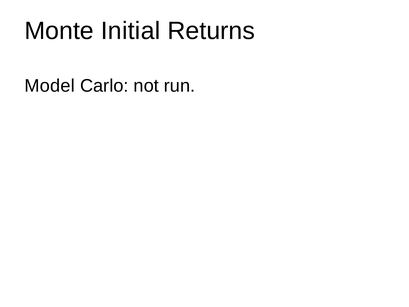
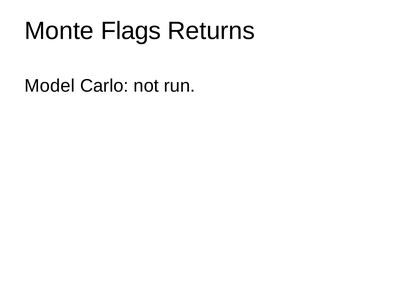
Initial: Initial -> Flags
